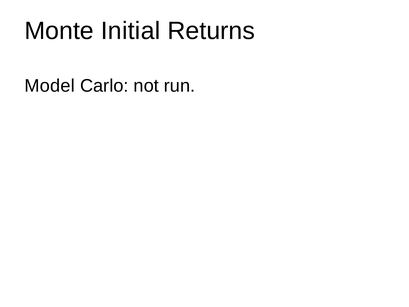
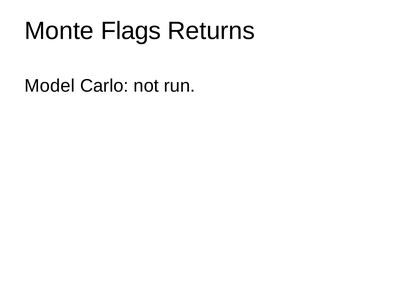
Initial: Initial -> Flags
